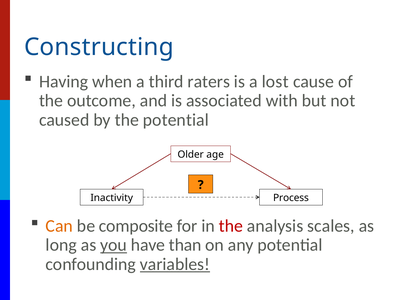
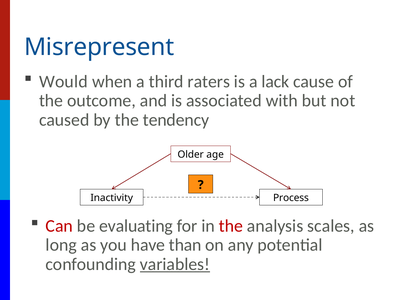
Constructing: Constructing -> Misrepresent
Having: Having -> Would
lost: lost -> lack
the potential: potential -> tendency
Can colour: orange -> red
composite: composite -> evaluating
you underline: present -> none
